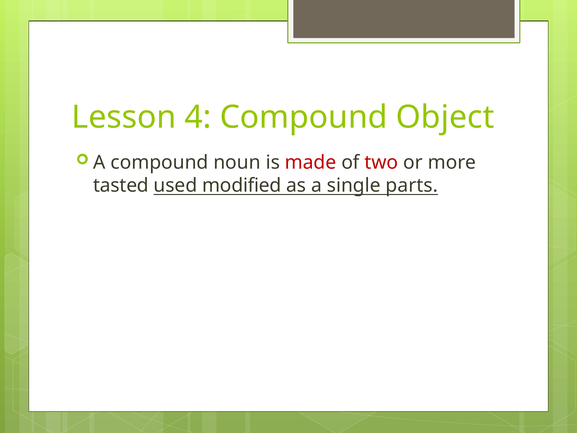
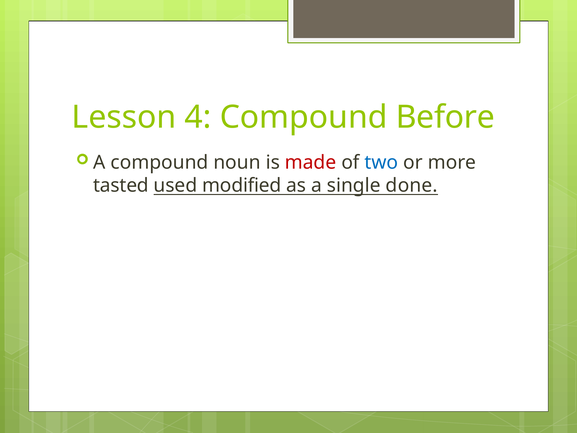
Object: Object -> Before
two colour: red -> blue
parts: parts -> done
